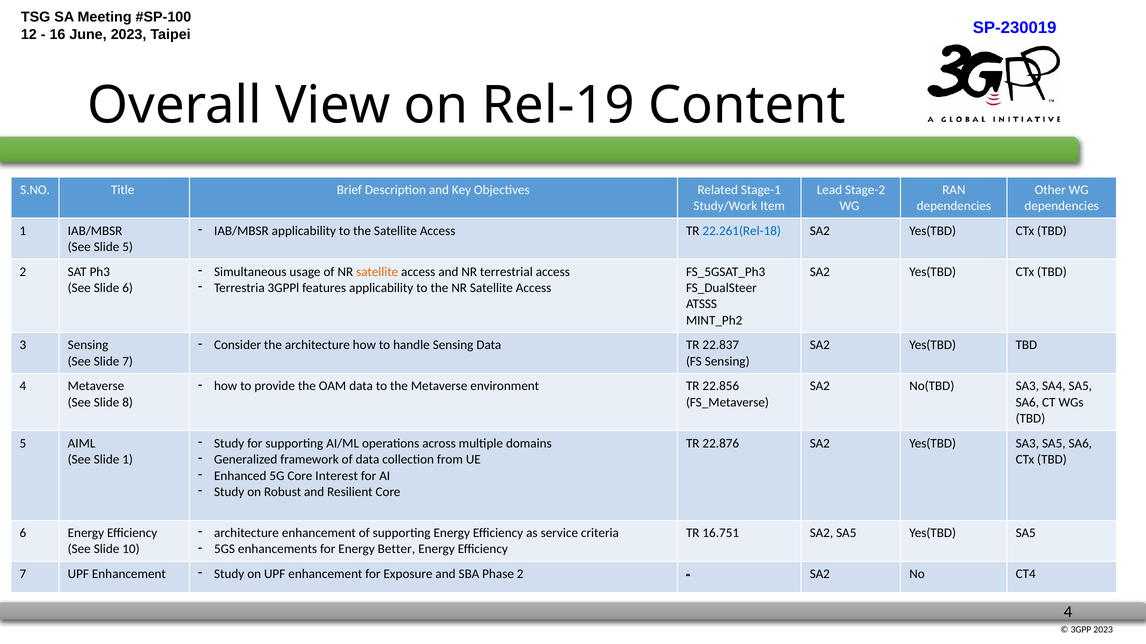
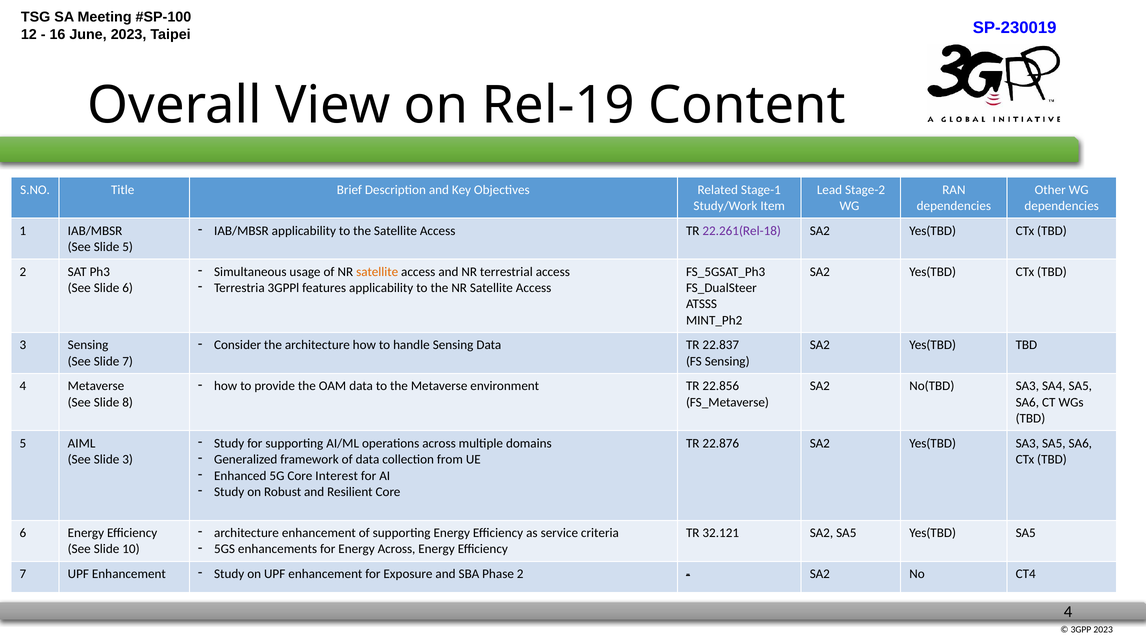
22.261(Rel-18 colour: blue -> purple
Slide 1: 1 -> 3
16.751: 16.751 -> 32.121
Energy Better: Better -> Across
